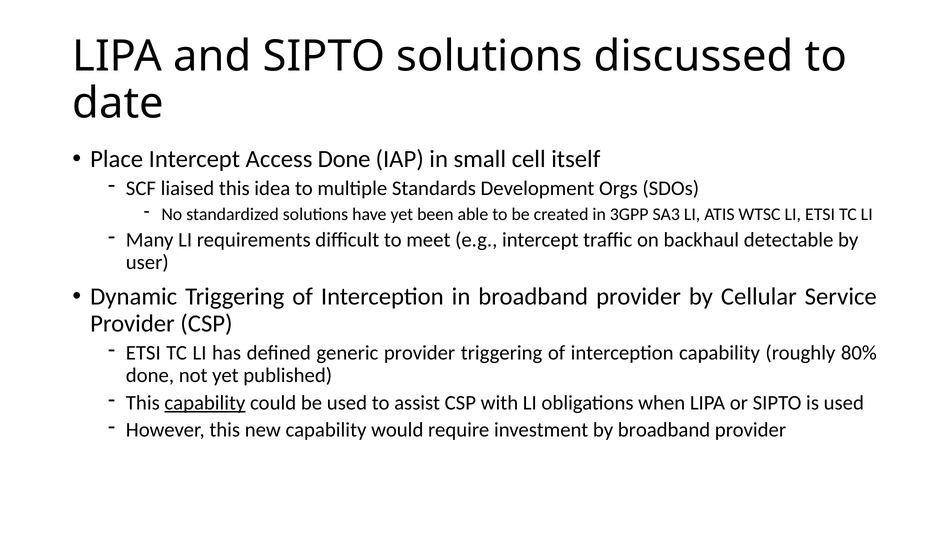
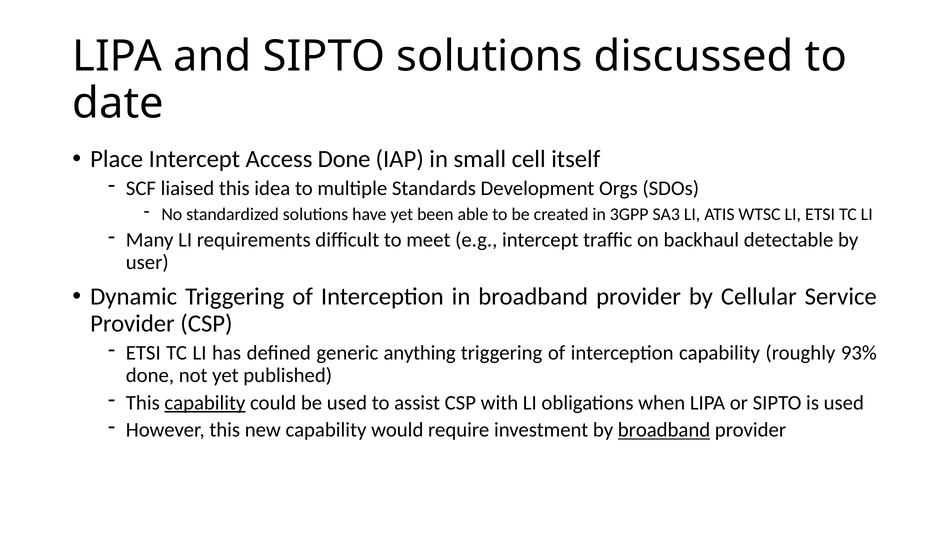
generic provider: provider -> anything
80%: 80% -> 93%
broadband at (664, 430) underline: none -> present
